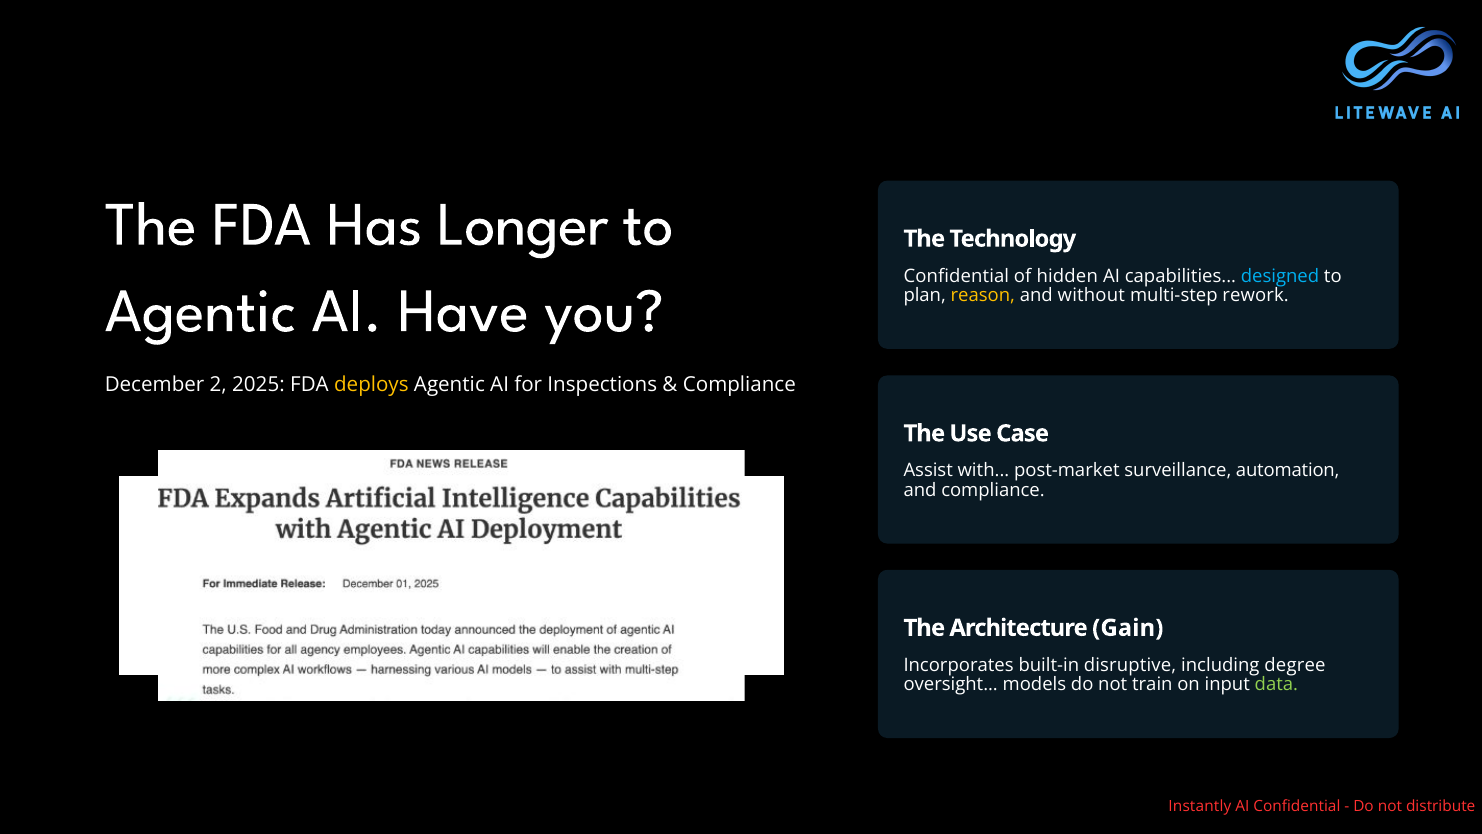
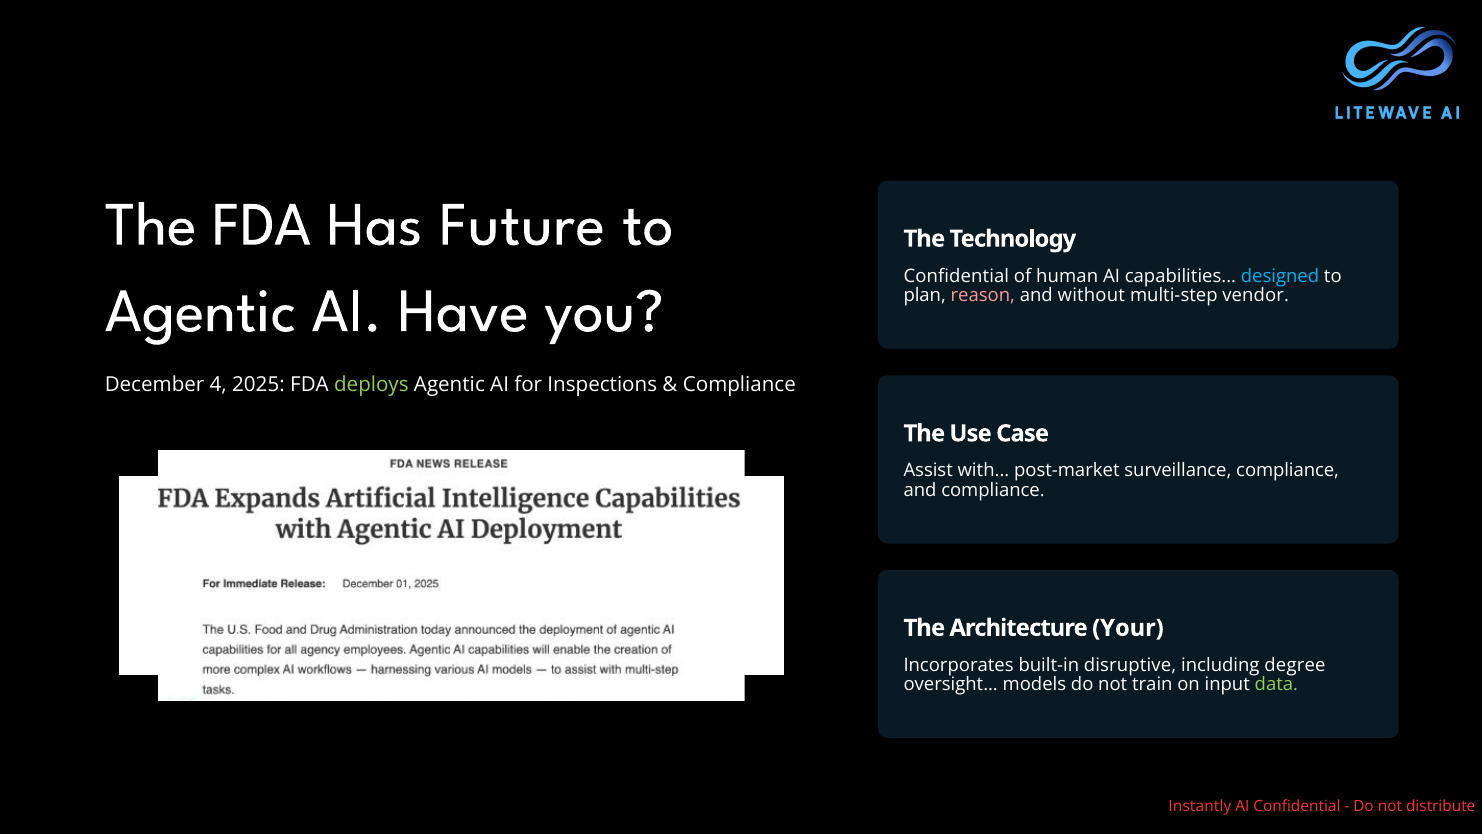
Longer: Longer -> Future
hidden: hidden -> human
reason colour: yellow -> pink
rework: rework -> vendor
2: 2 -> 4
deploys colour: yellow -> light green
surveillance automation: automation -> compliance
Gain: Gain -> Your
